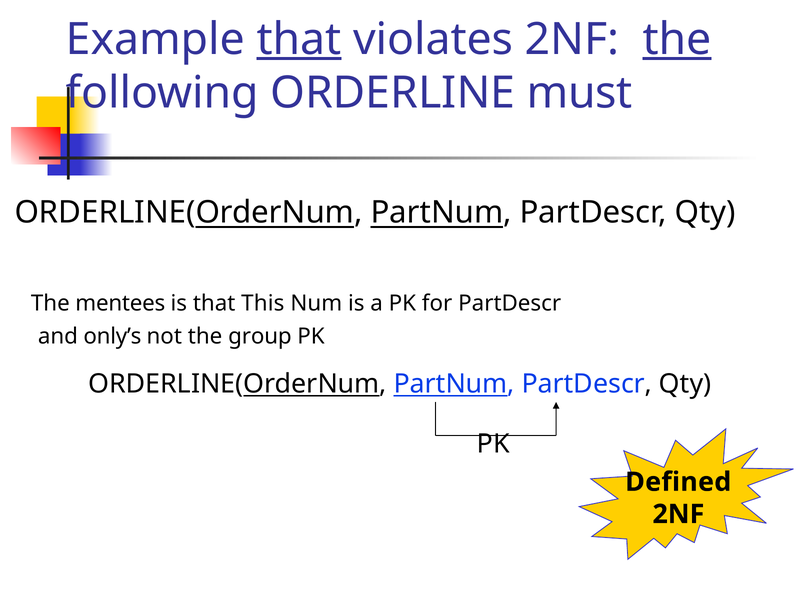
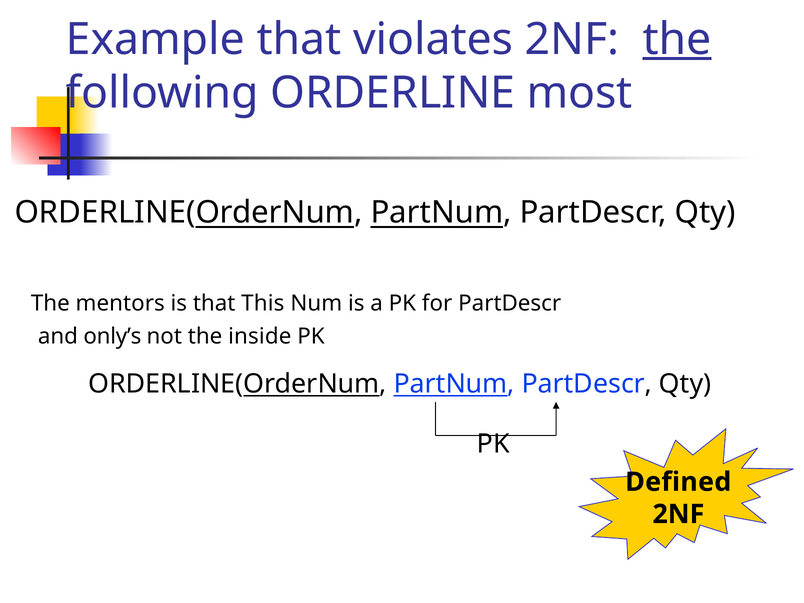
that at (299, 39) underline: present -> none
must: must -> most
mentees: mentees -> mentors
group: group -> inside
